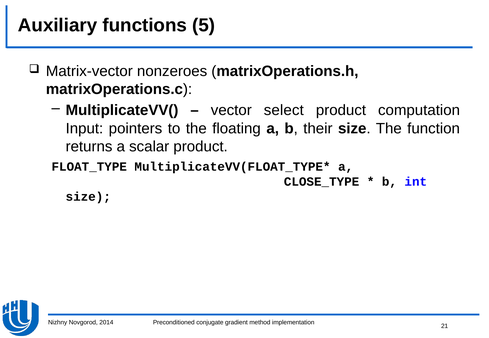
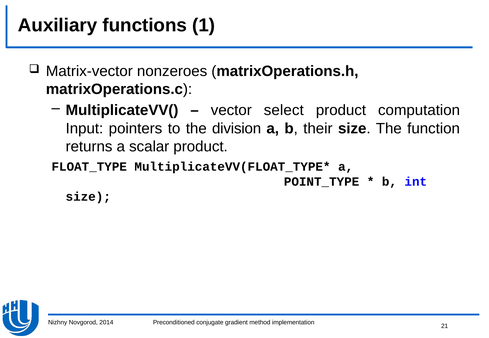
5: 5 -> 1
floating: floating -> division
CLOSE_TYPE: CLOSE_TYPE -> POINT_TYPE
